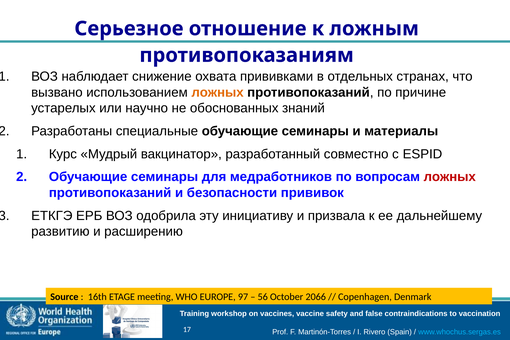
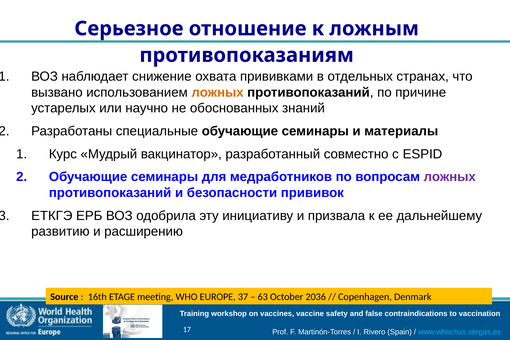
ложных at (450, 177) colour: red -> purple
97: 97 -> 37
56: 56 -> 63
2066: 2066 -> 2036
